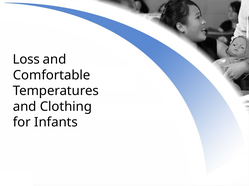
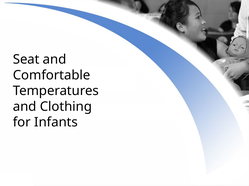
Loss: Loss -> Seat
